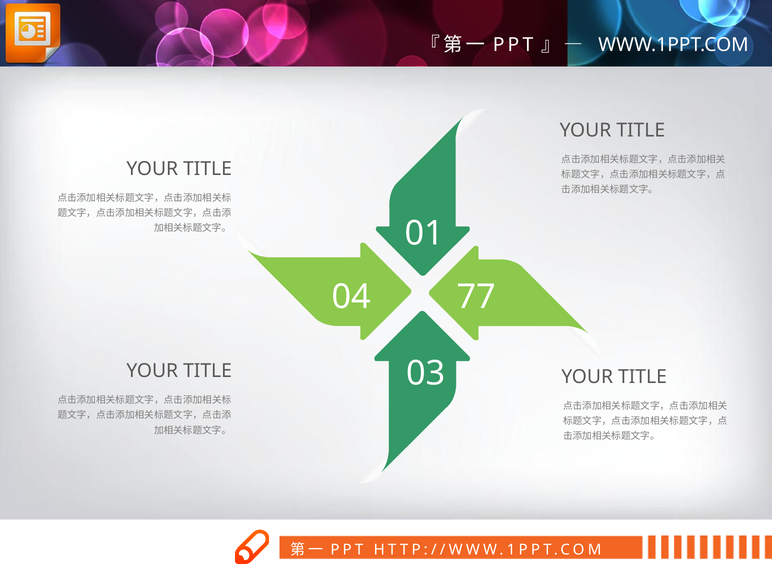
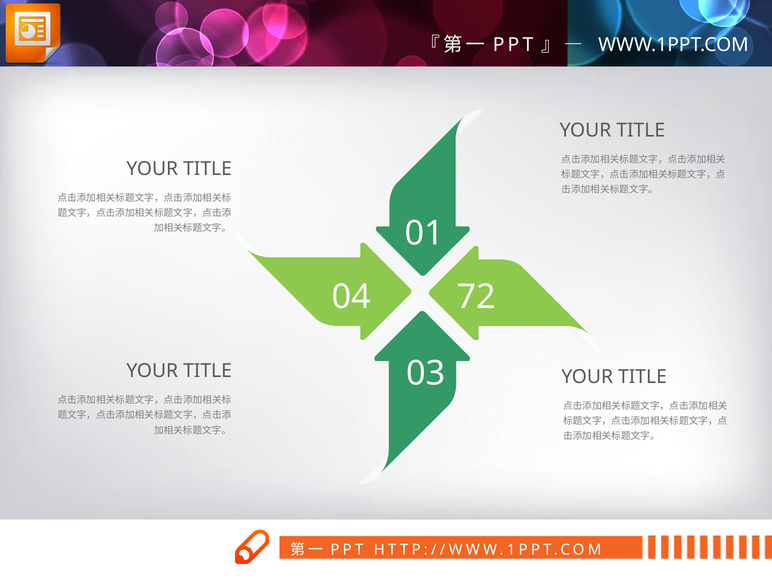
77: 77 -> 72
